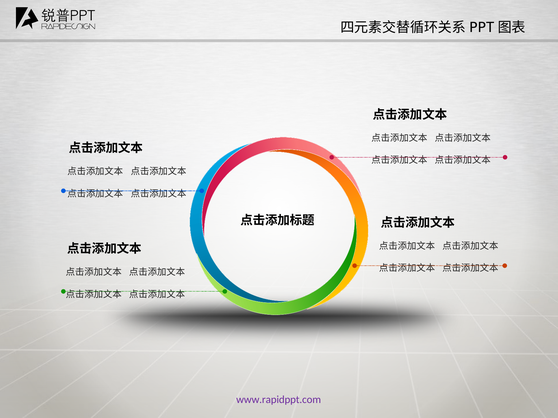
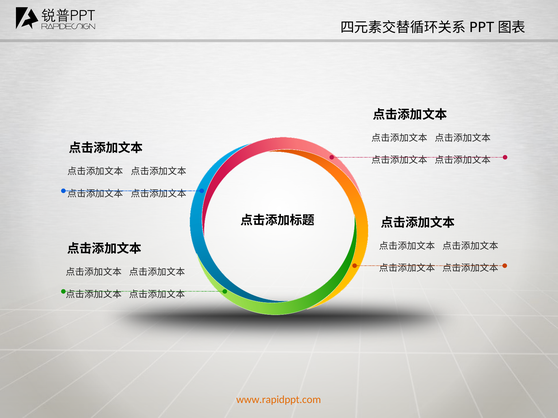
www.rapidppt.com colour: purple -> orange
